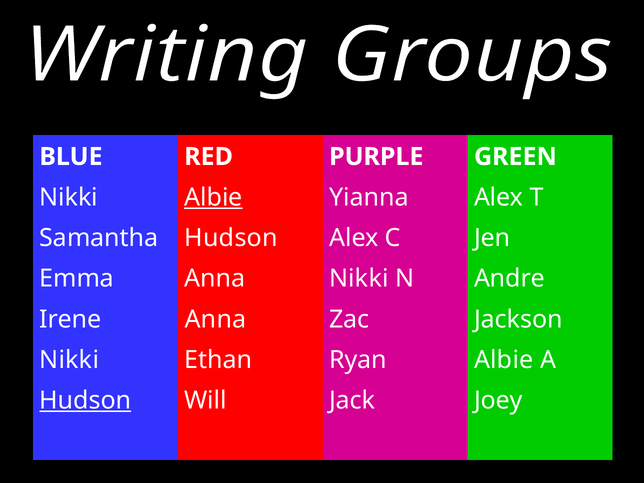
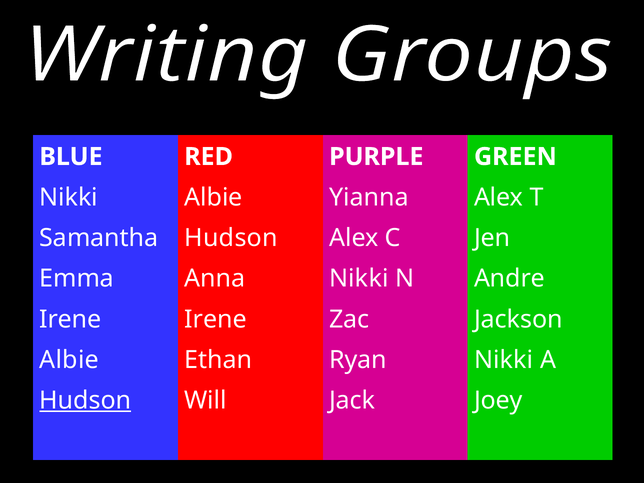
Albie at (213, 197) underline: present -> none
Irene Anna: Anna -> Irene
Nikki at (69, 360): Nikki -> Albie
Ryan Albie: Albie -> Nikki
